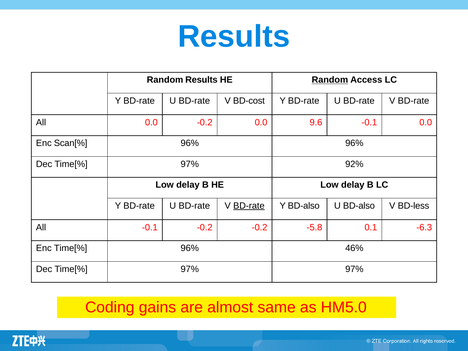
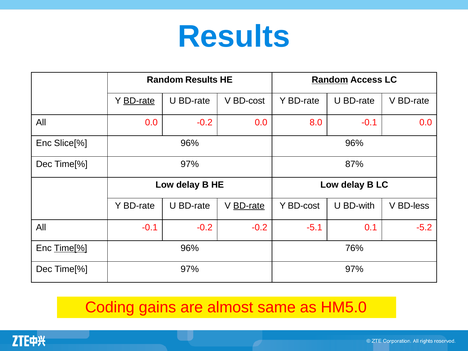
BD-rate at (139, 101) underline: none -> present
9.6: 9.6 -> 8.0
Scan[%: Scan[% -> Slice[%
92%: 92% -> 87%
Y BD-also: BD-also -> BD-cost
U BD-also: BD-also -> BD-with
-5.8: -5.8 -> -5.1
-6.3: -6.3 -> -5.2
Time[% at (71, 248) underline: none -> present
46%: 46% -> 76%
